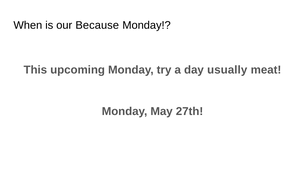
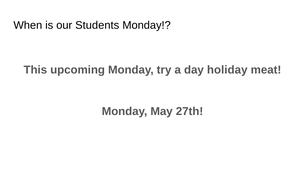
Because: Because -> Students
usually: usually -> holiday
